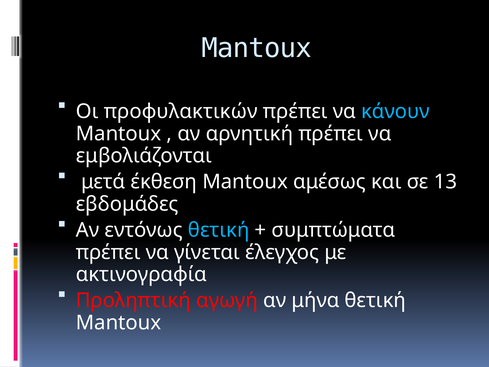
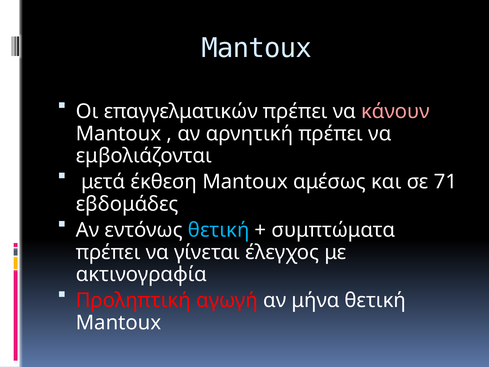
προφυλακτικών: προφυλακτικών -> επαγγελματικών
κάνουν colour: light blue -> pink
13: 13 -> 71
